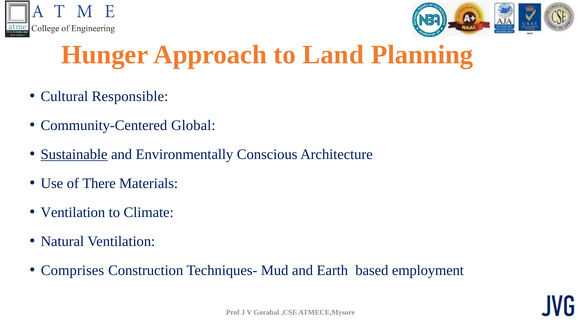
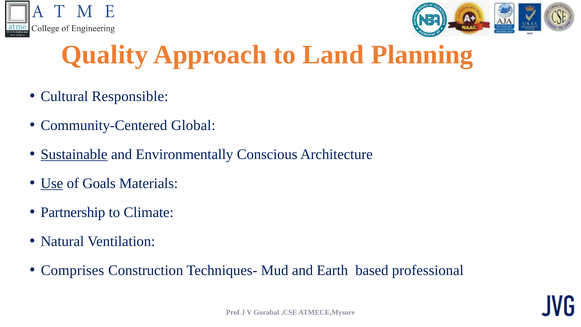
Hunger: Hunger -> Quality
Use underline: none -> present
There: There -> Goals
Ventilation at (73, 212): Ventilation -> Partnership
employment: employment -> professional
